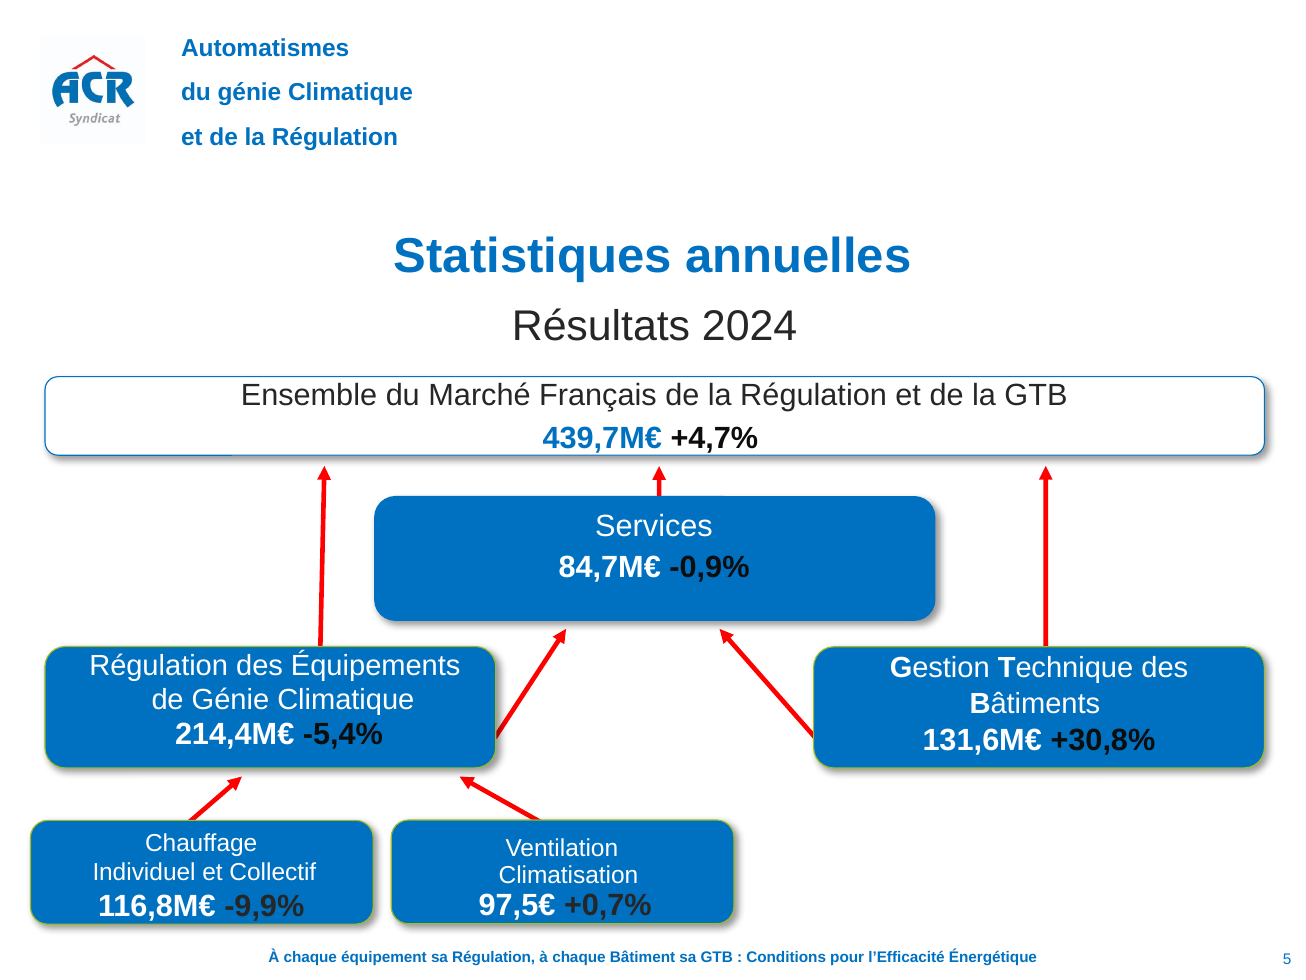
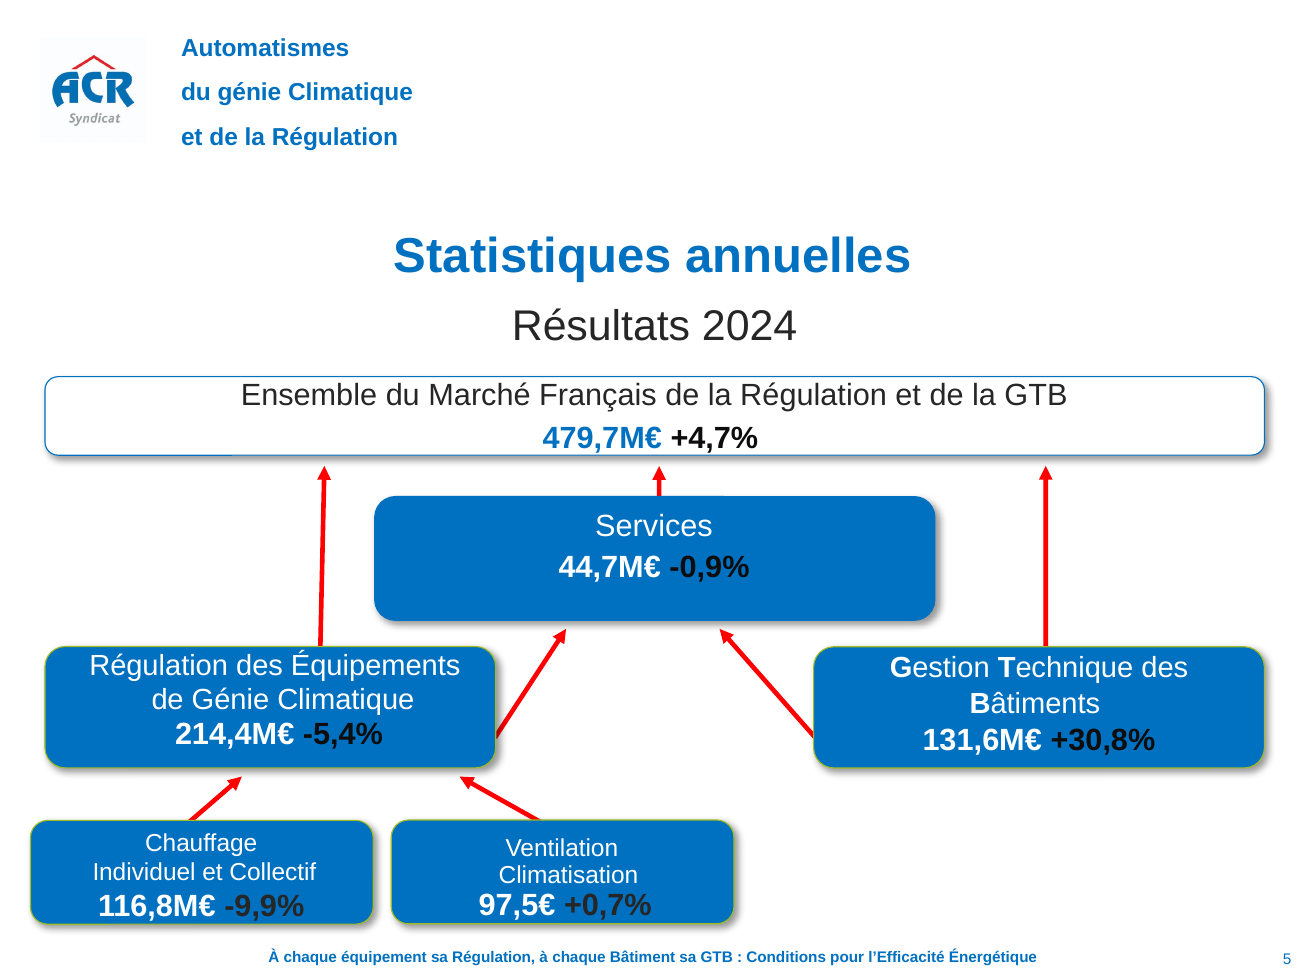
439,7M€: 439,7M€ -> 479,7M€
84,7M€: 84,7M€ -> 44,7M€
